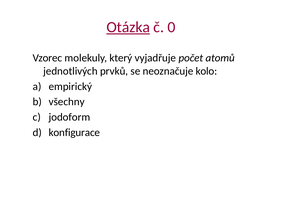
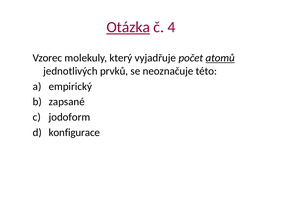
0: 0 -> 4
atomů underline: none -> present
kolo: kolo -> této
všechny: všechny -> zapsané
